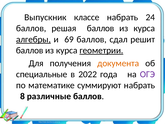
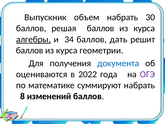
классе: классе -> объем
24: 24 -> 30
69: 69 -> 34
сдал: сдал -> дать
геометрии underline: present -> none
документа colour: orange -> blue
специальные: специальные -> оцениваются
различные: различные -> изменений
